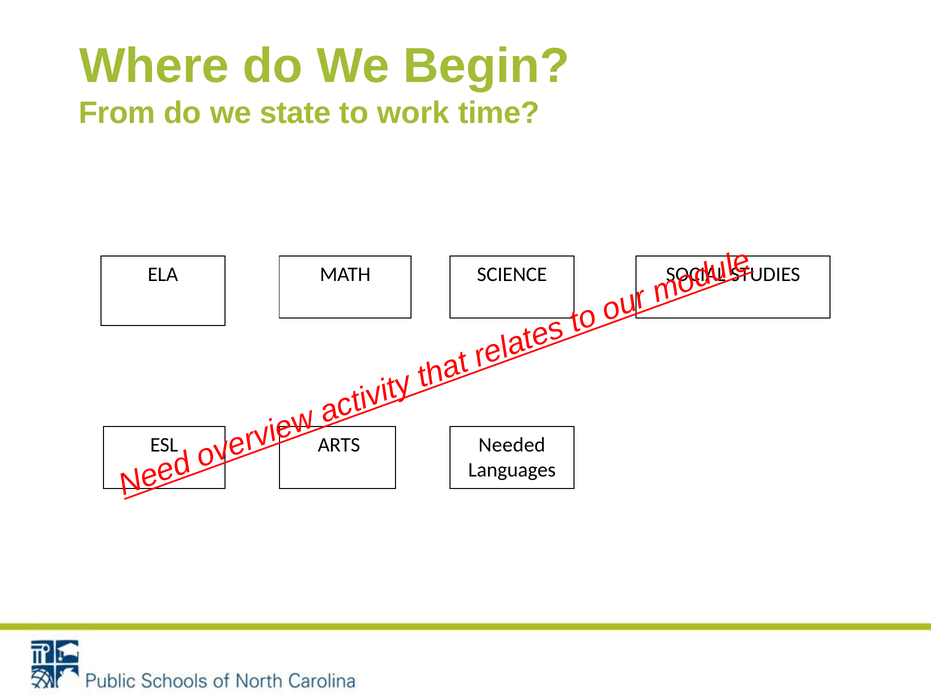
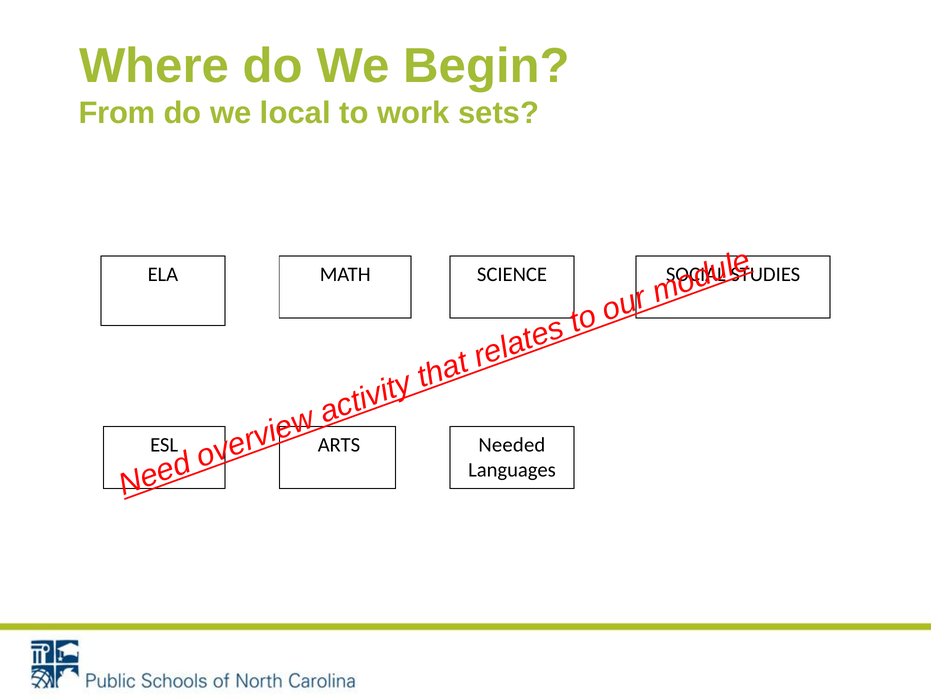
state: state -> local
time: time -> sets
